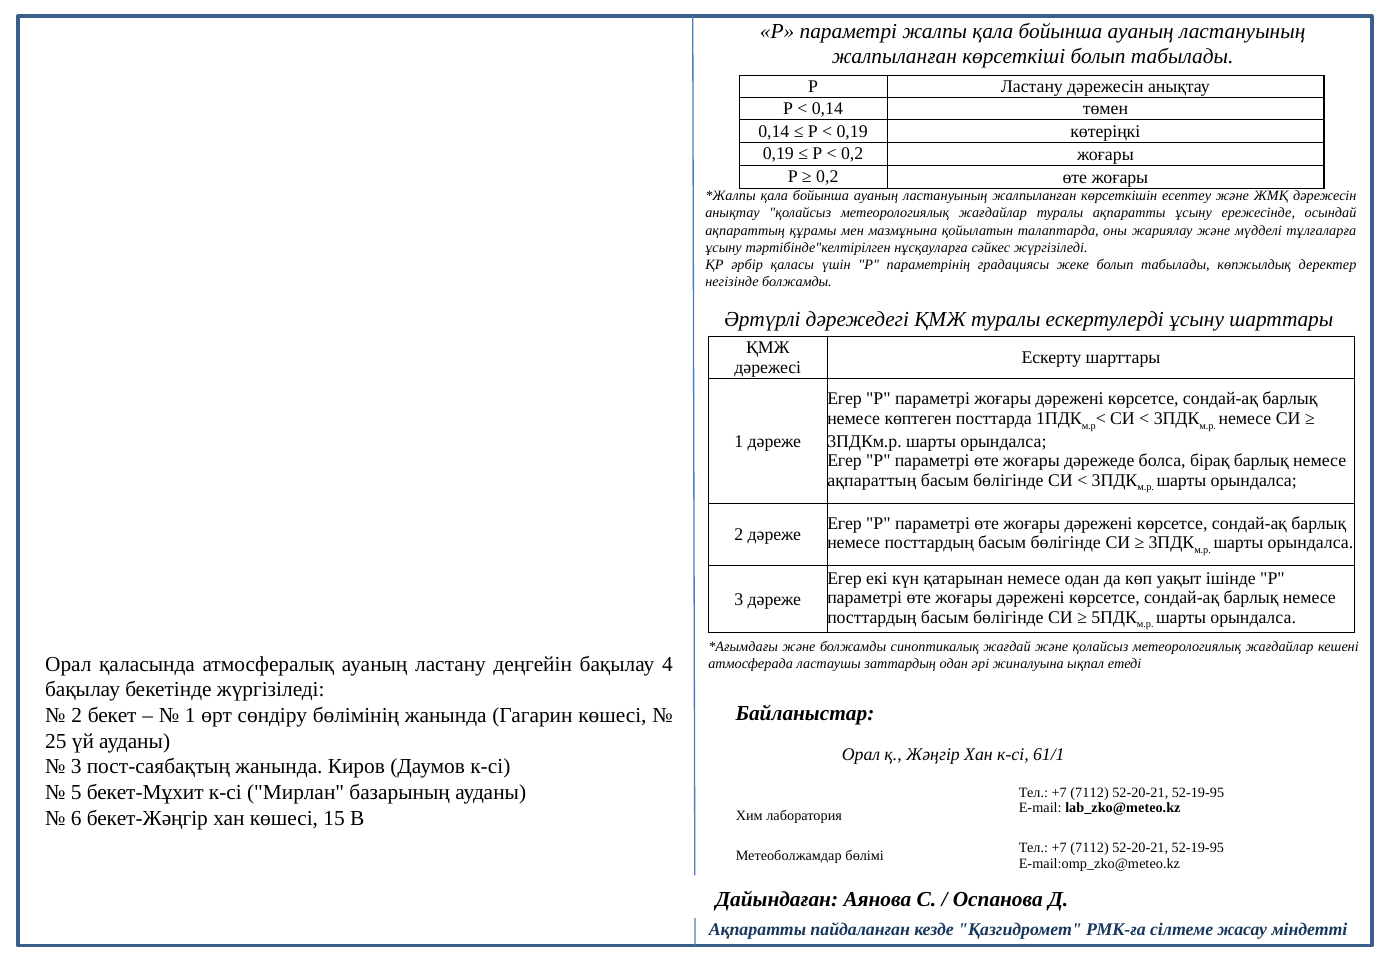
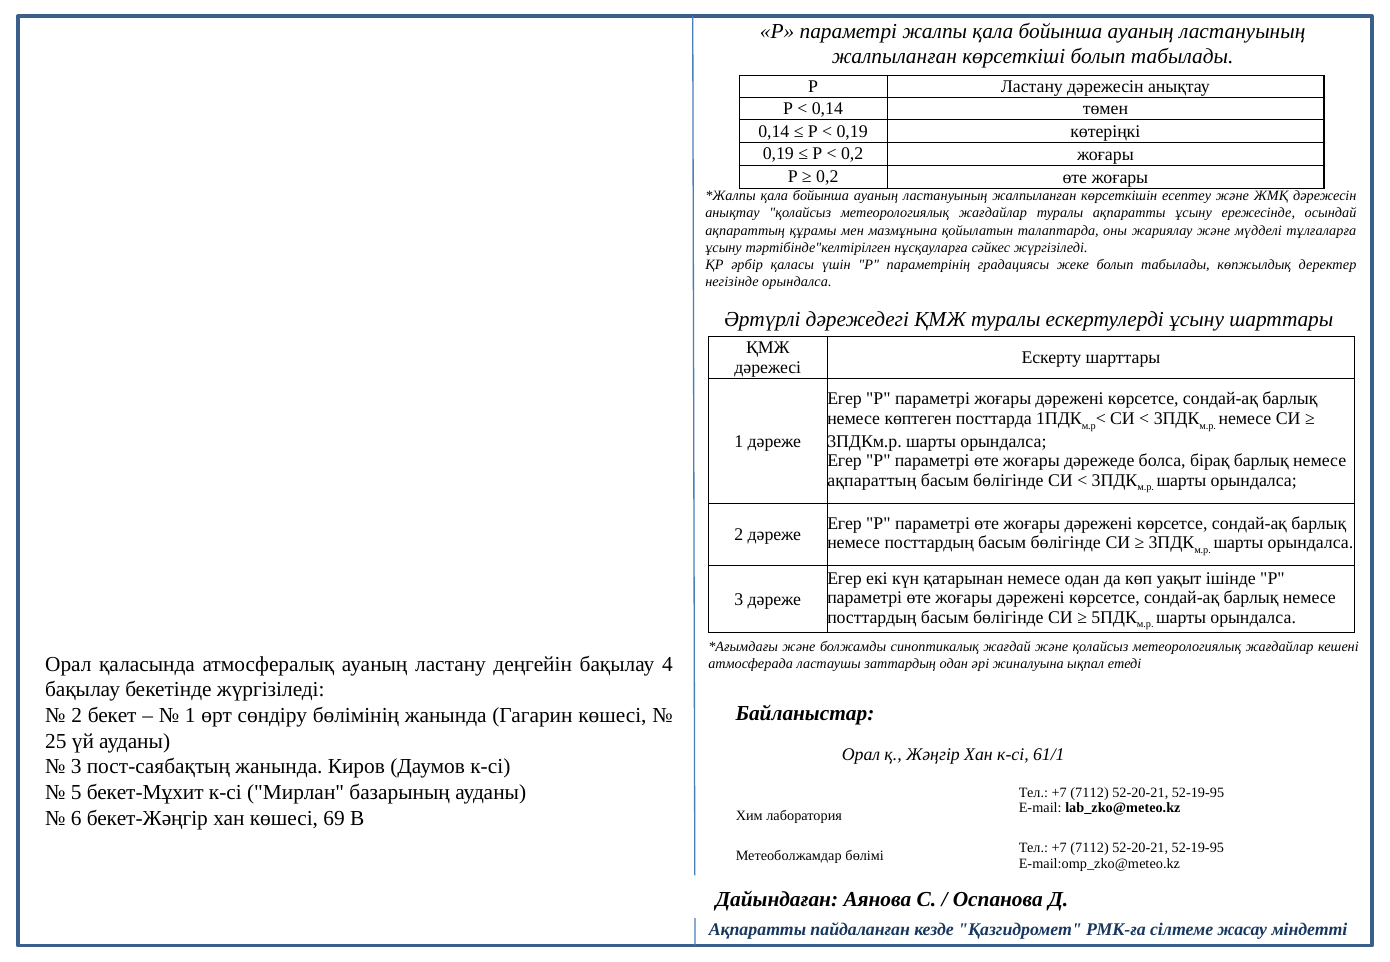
негізінде болжамды: болжамды -> орындалса
15: 15 -> 69
